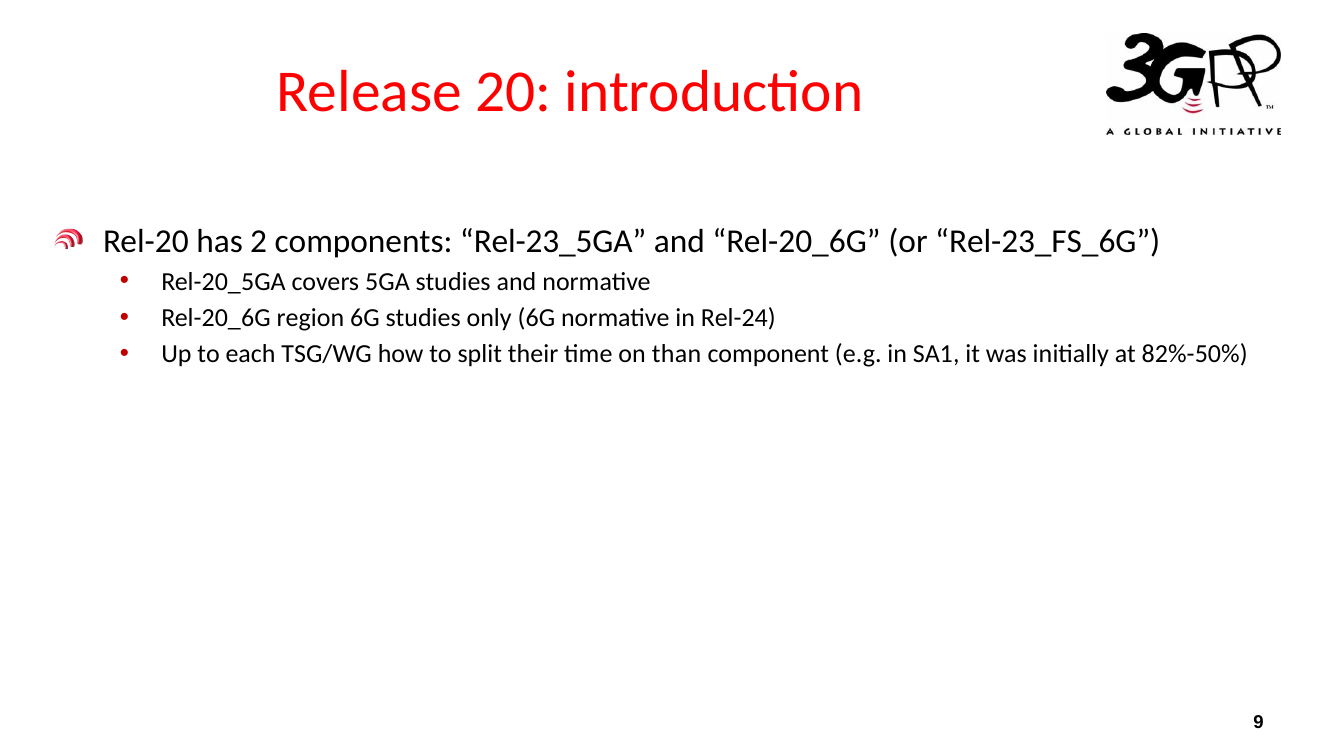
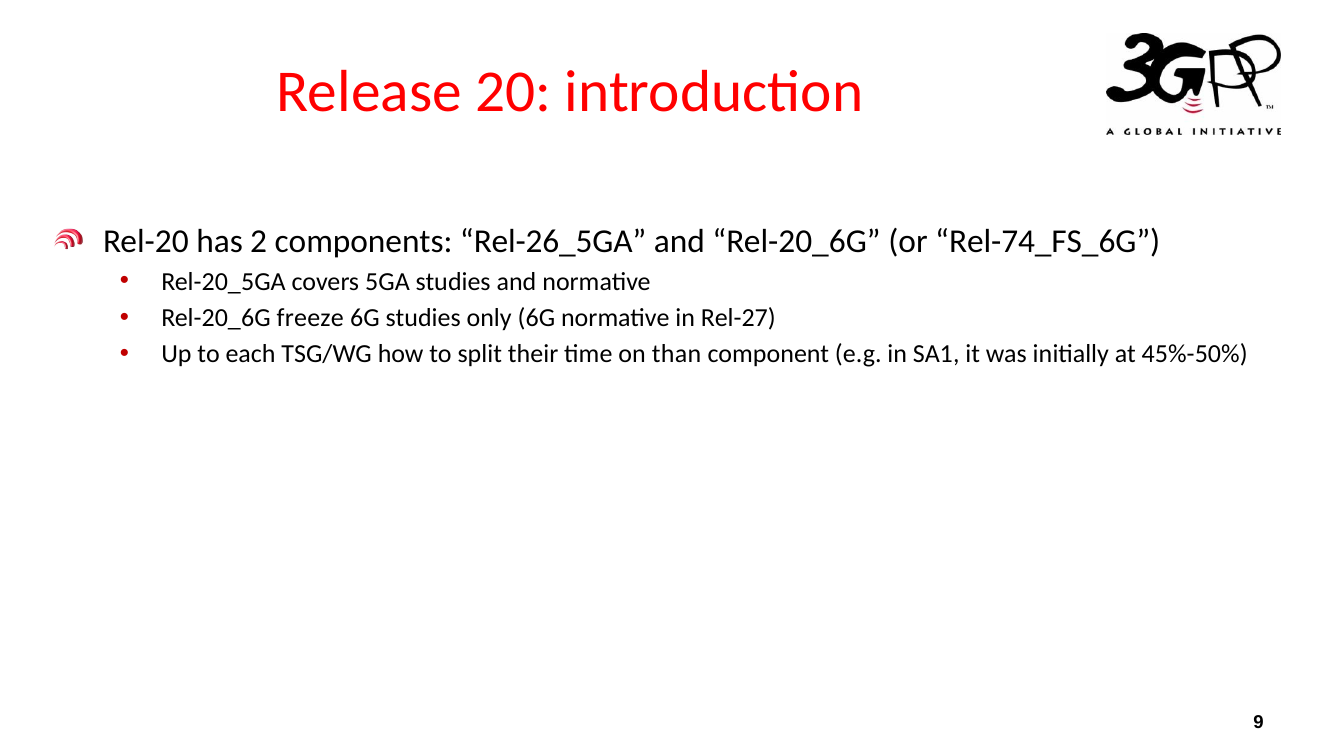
Rel-23_5GA: Rel-23_5GA -> Rel-26_5GA
Rel-23_FS_6G: Rel-23_FS_6G -> Rel-74_FS_6G
region: region -> freeze
Rel-24: Rel-24 -> Rel-27
82%-50%: 82%-50% -> 45%-50%
